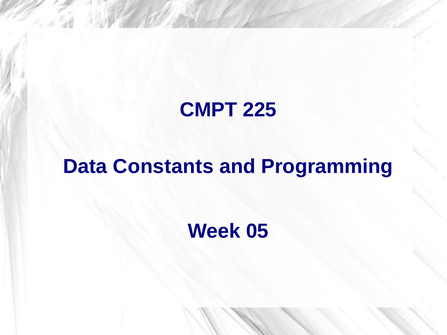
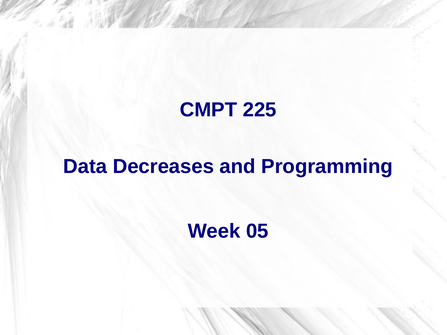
Constants: Constants -> Decreases
